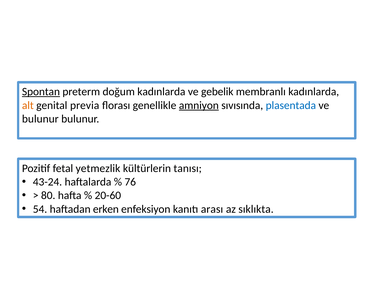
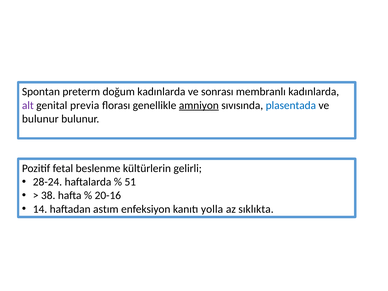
Spontan underline: present -> none
gebelik: gebelik -> sonrası
alt colour: orange -> purple
yetmezlik: yetmezlik -> beslenme
tanısı: tanısı -> gelirli
43-24: 43-24 -> 28-24
76: 76 -> 51
80: 80 -> 38
20-60: 20-60 -> 20-16
54: 54 -> 14
erken: erken -> astım
arası: arası -> yolla
